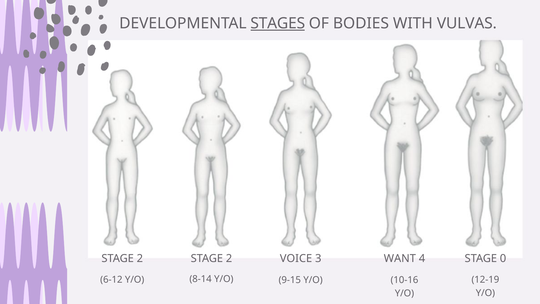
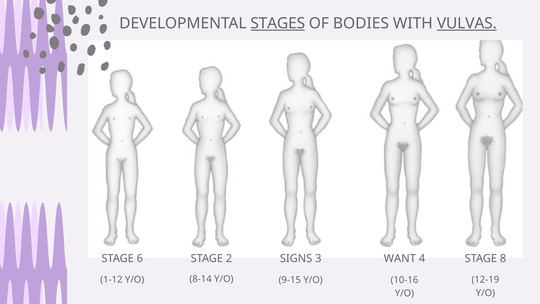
VULVAS underline: none -> present
2 at (140, 258): 2 -> 6
VOICE: VOICE -> SIGNS
0: 0 -> 8
6-12: 6-12 -> 1-12
